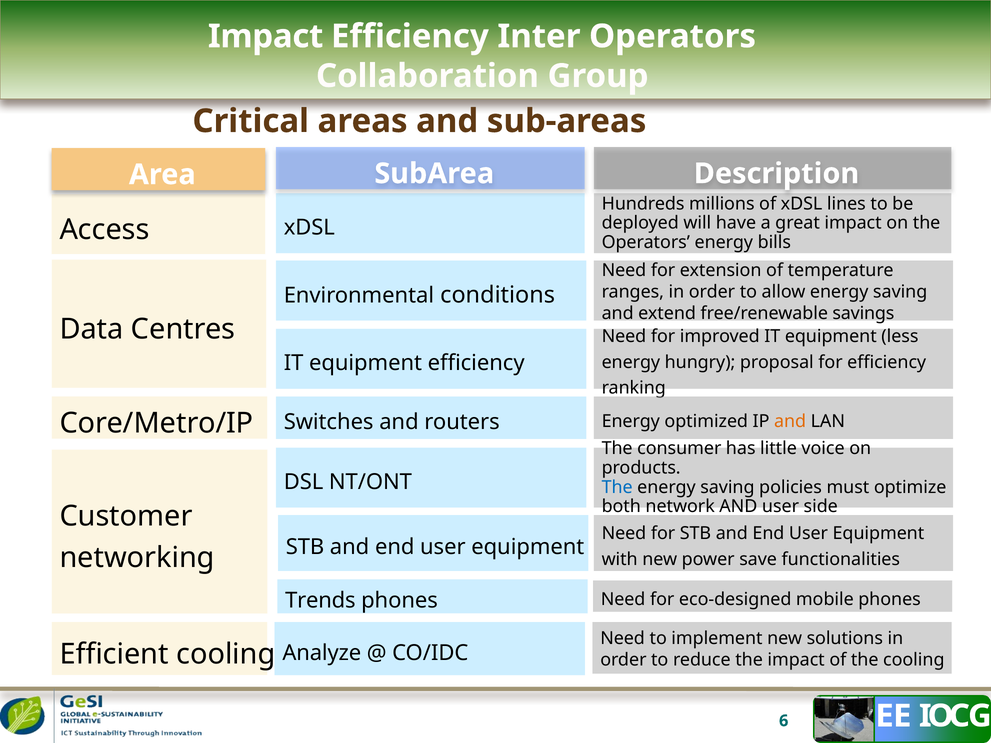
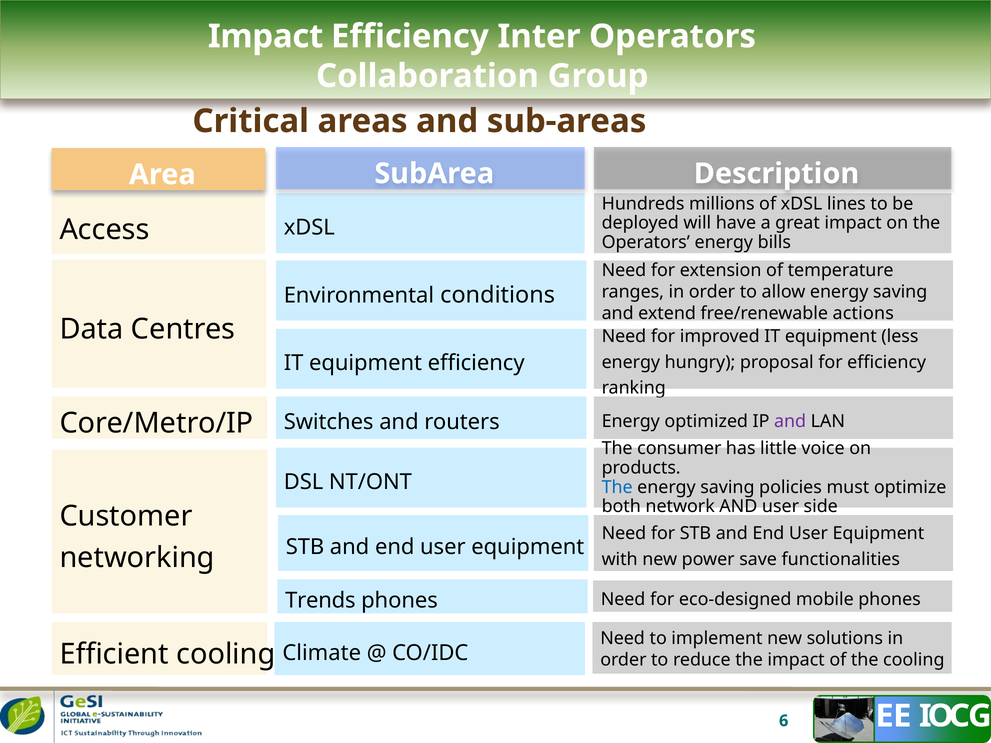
savings: savings -> actions
and at (790, 421) colour: orange -> purple
Analyze: Analyze -> Climate
